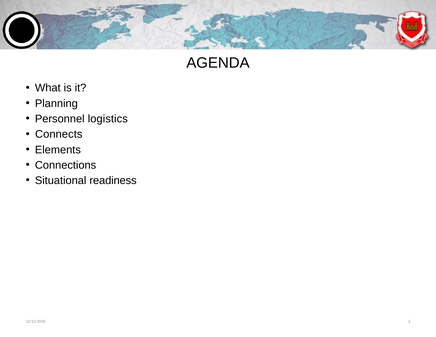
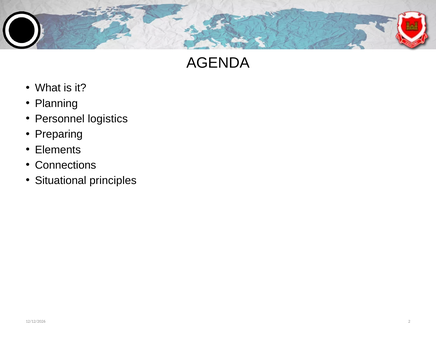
Connects: Connects -> Preparing
readiness: readiness -> principles
